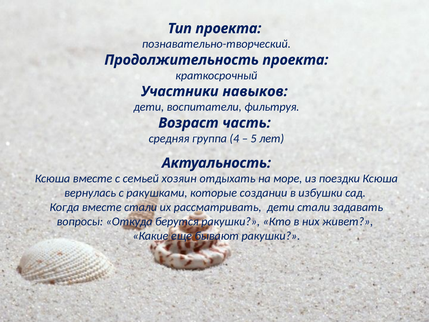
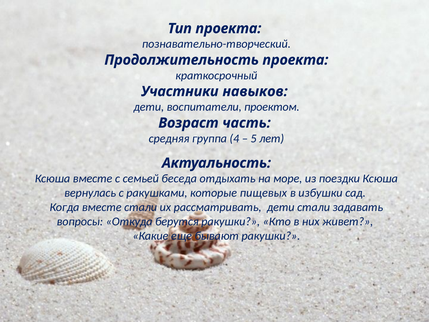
фильтруя: фильтруя -> проектом
хозяин: хозяин -> беседа
создании: создании -> пищевых
